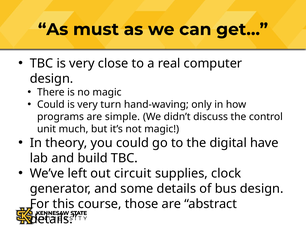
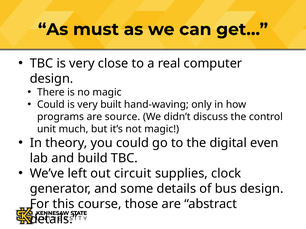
turn: turn -> built
simple: simple -> source
have: have -> even
